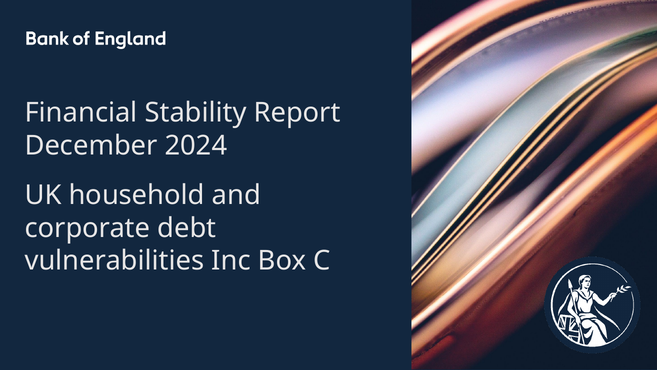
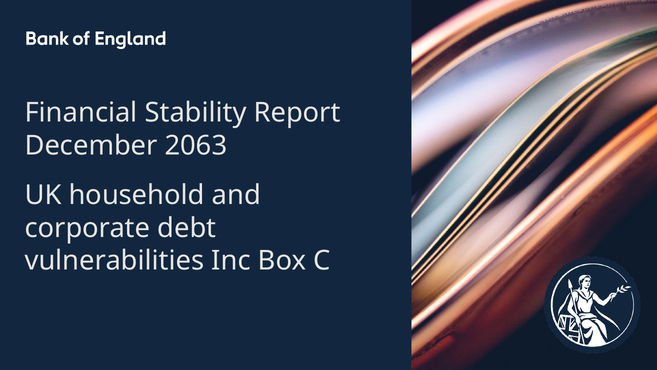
2024: 2024 -> 2063
